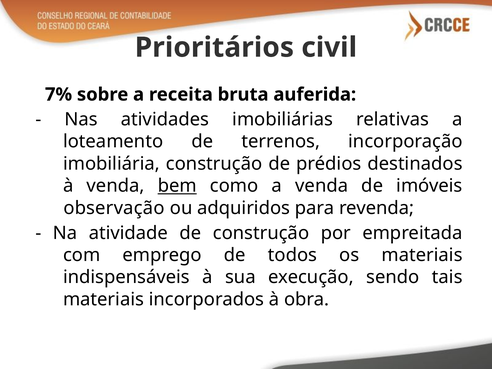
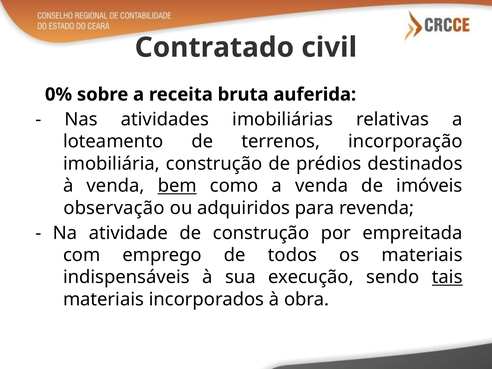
Prioritários: Prioritários -> Contratado
7%: 7% -> 0%
tais underline: none -> present
